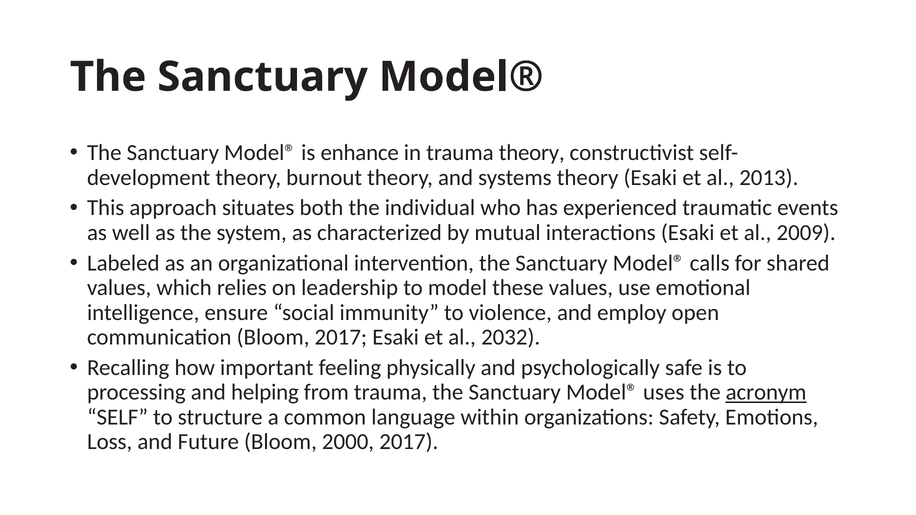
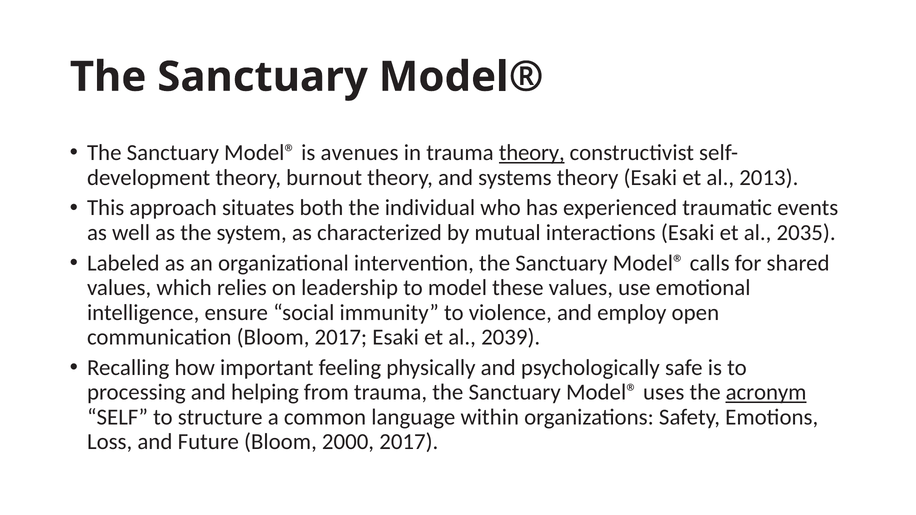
enhance: enhance -> avenues
theory at (532, 153) underline: none -> present
2009: 2009 -> 2035
2032: 2032 -> 2039
